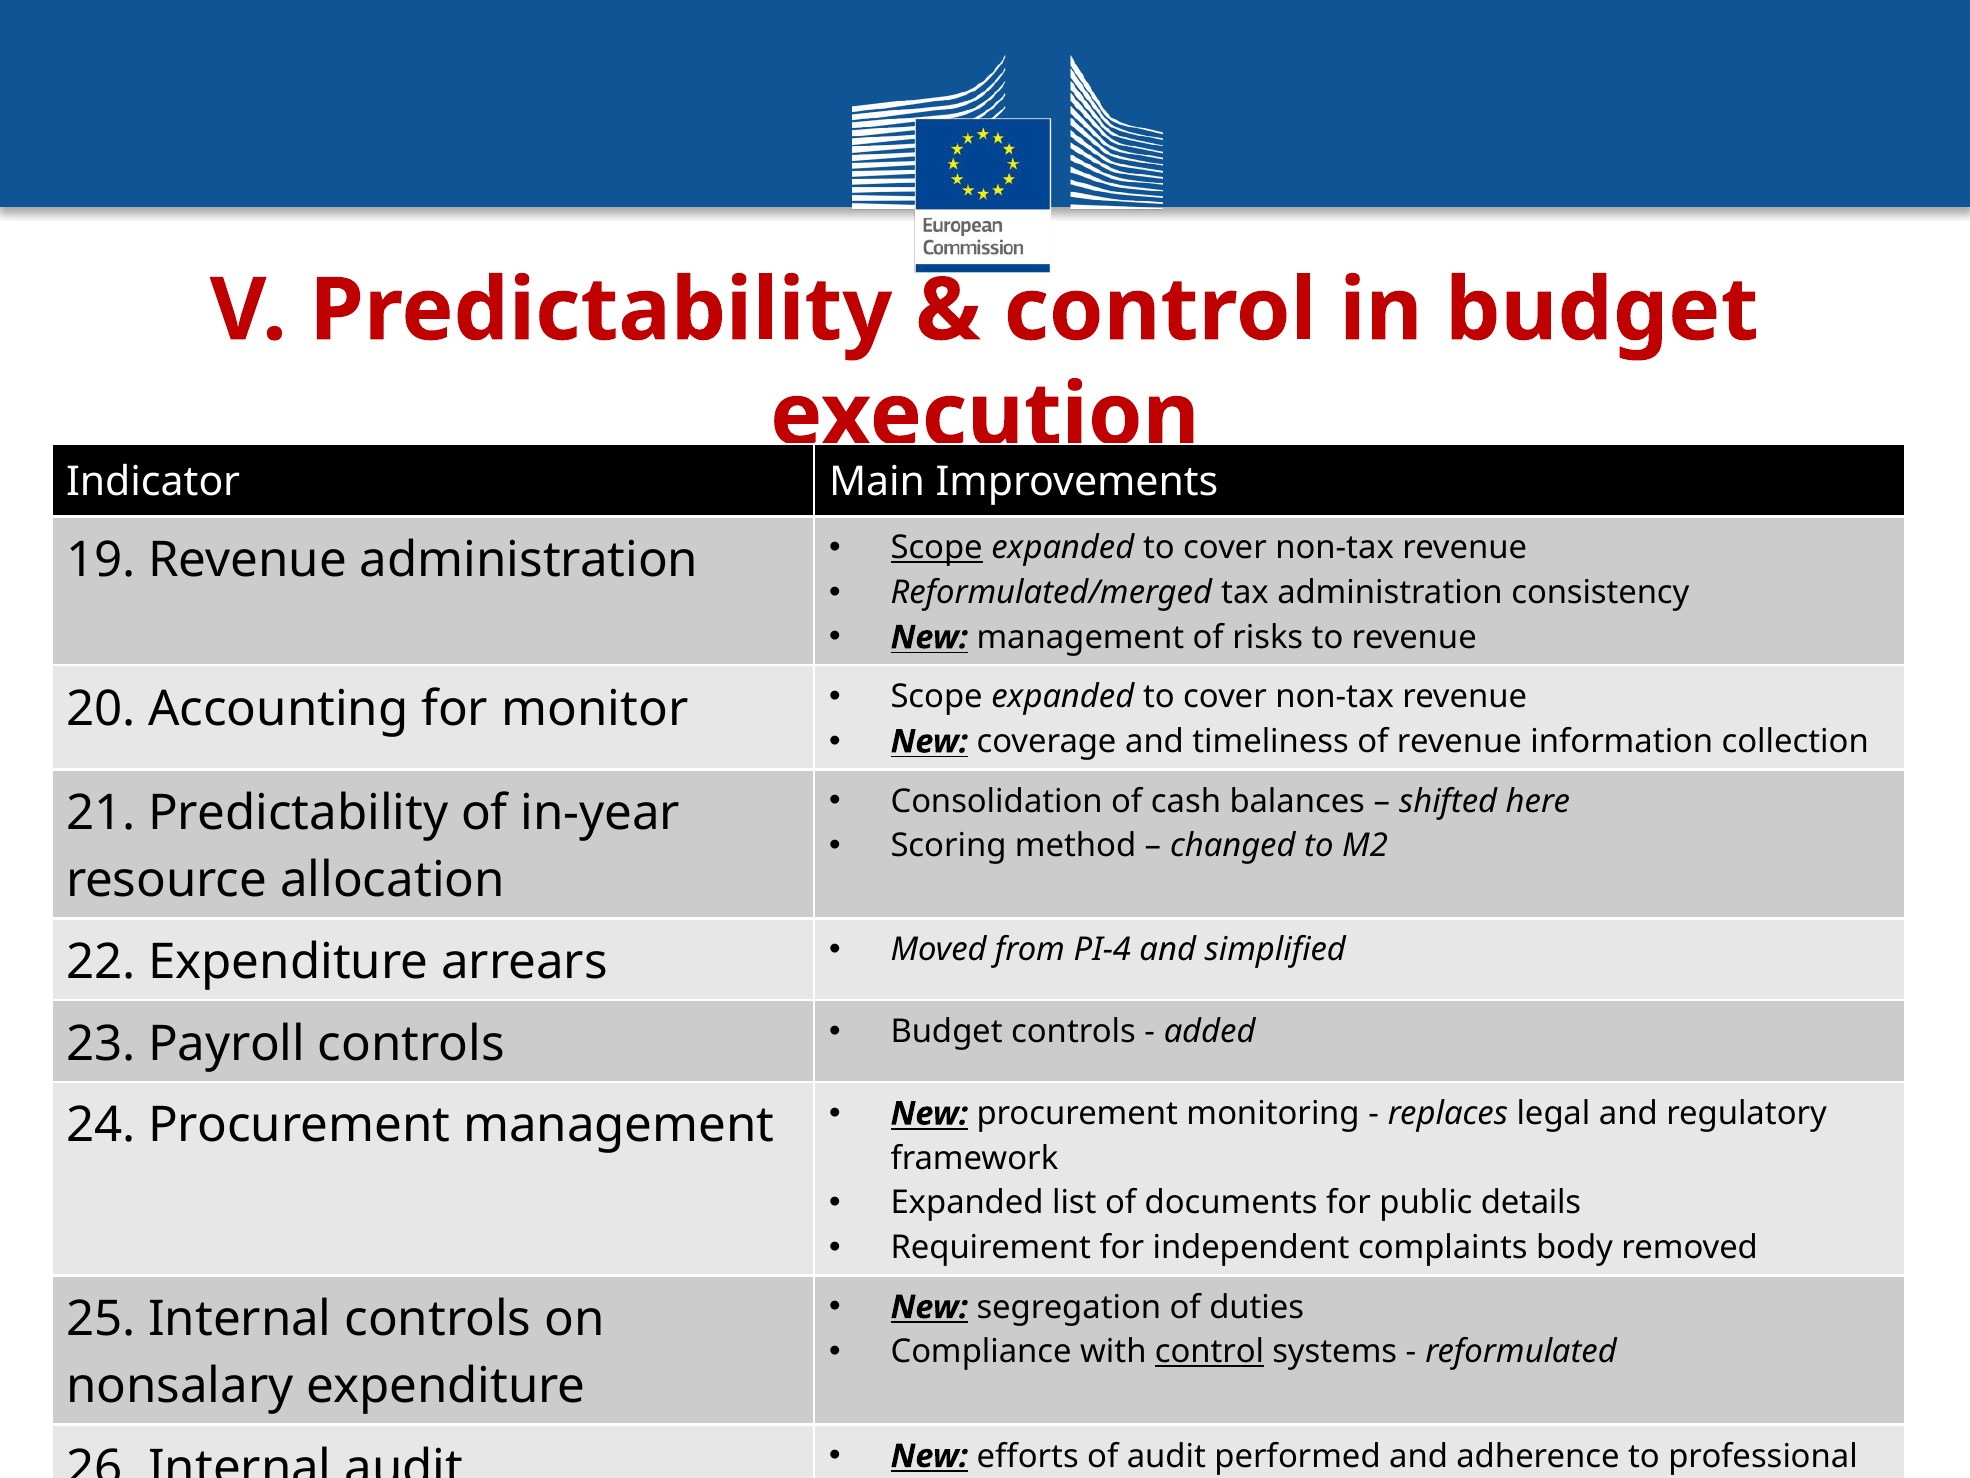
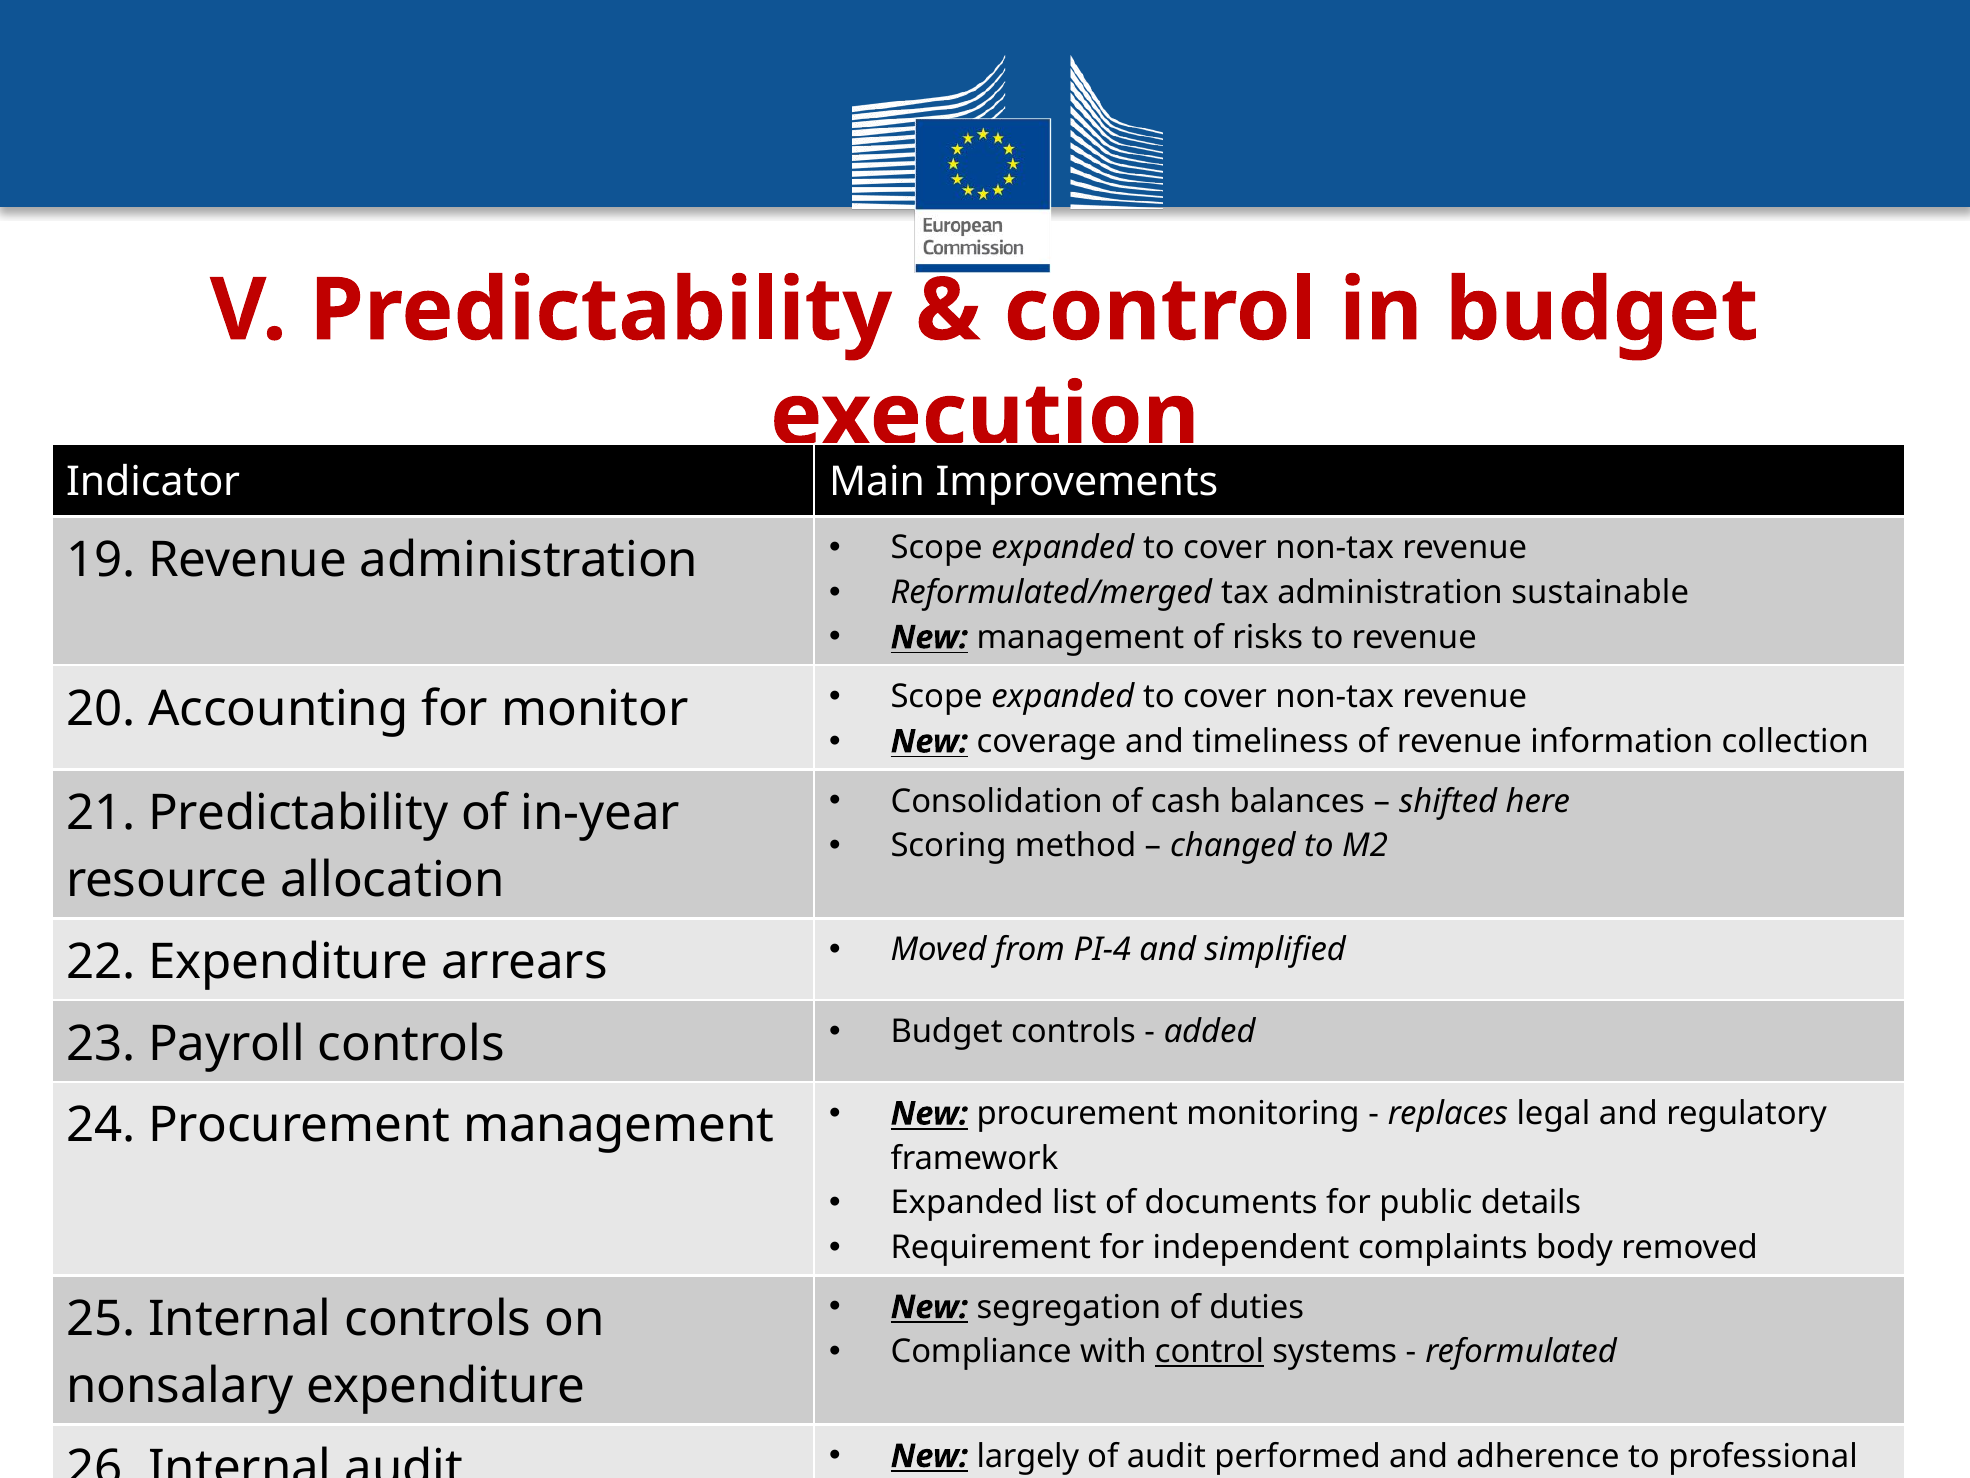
Scope at (937, 548) underline: present -> none
consistency: consistency -> sustainable
efforts: efforts -> largely
